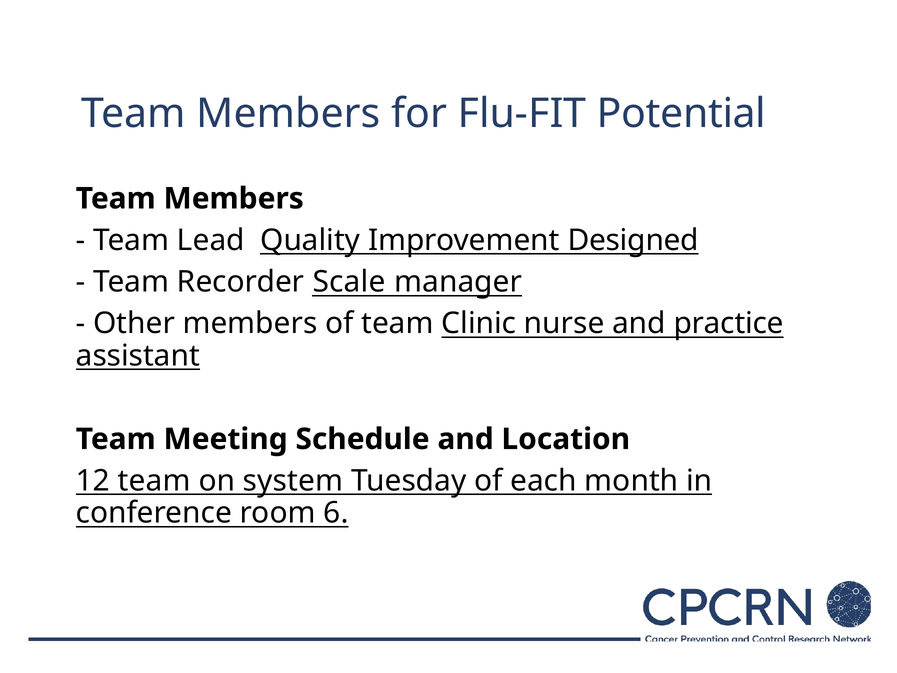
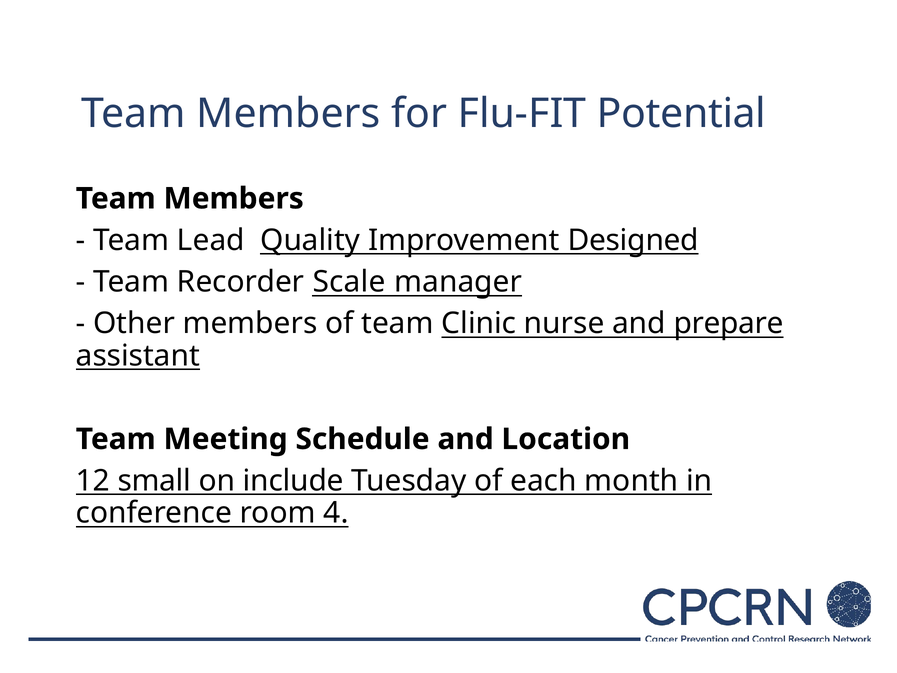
practice: practice -> prepare
12 team: team -> small
system: system -> include
6: 6 -> 4
